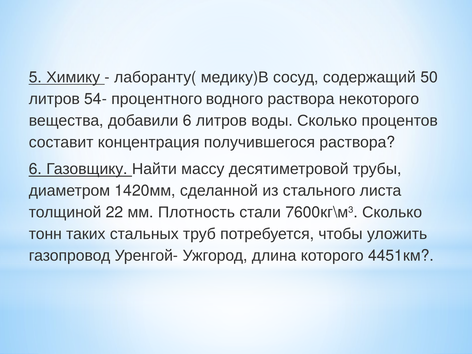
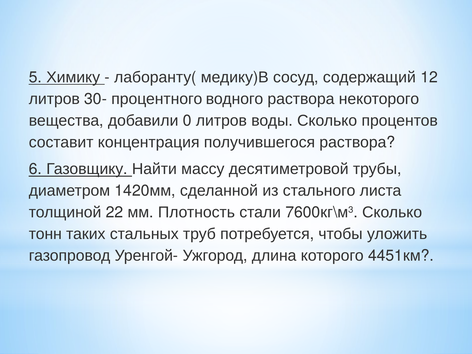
50: 50 -> 12
54-: 54- -> 30-
6 at (187, 121): 6 -> 0
